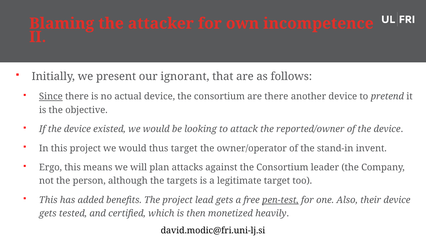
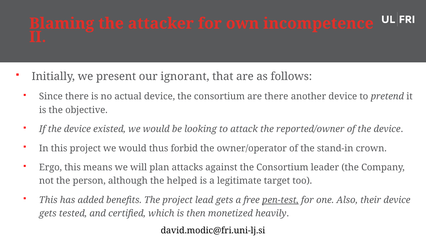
Since underline: present -> none
thus target: target -> forbid
invent: invent -> crown
targets: targets -> helped
